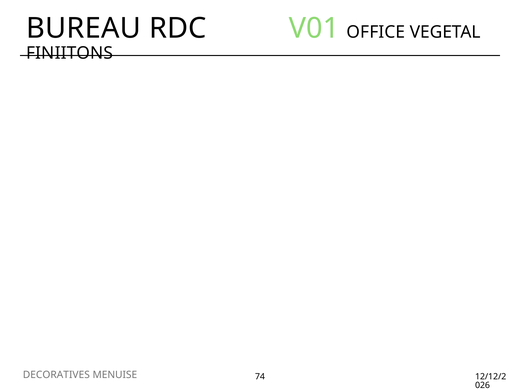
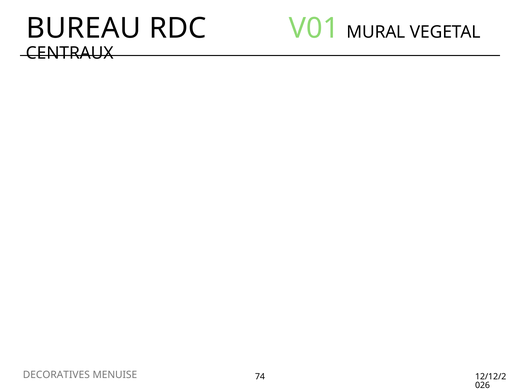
OFFICE: OFFICE -> MURAL
FINIITONS: FINIITONS -> CENTRAUX
